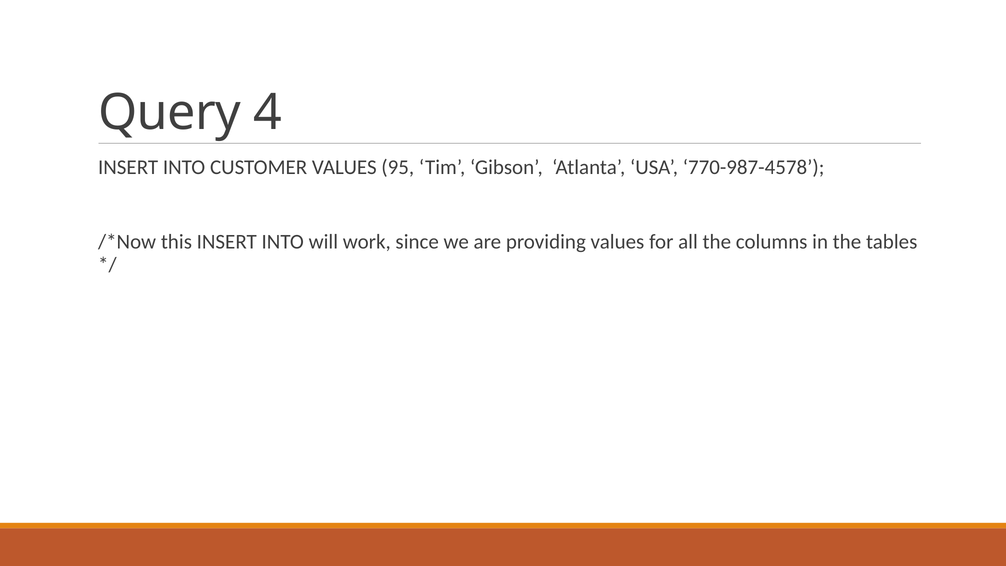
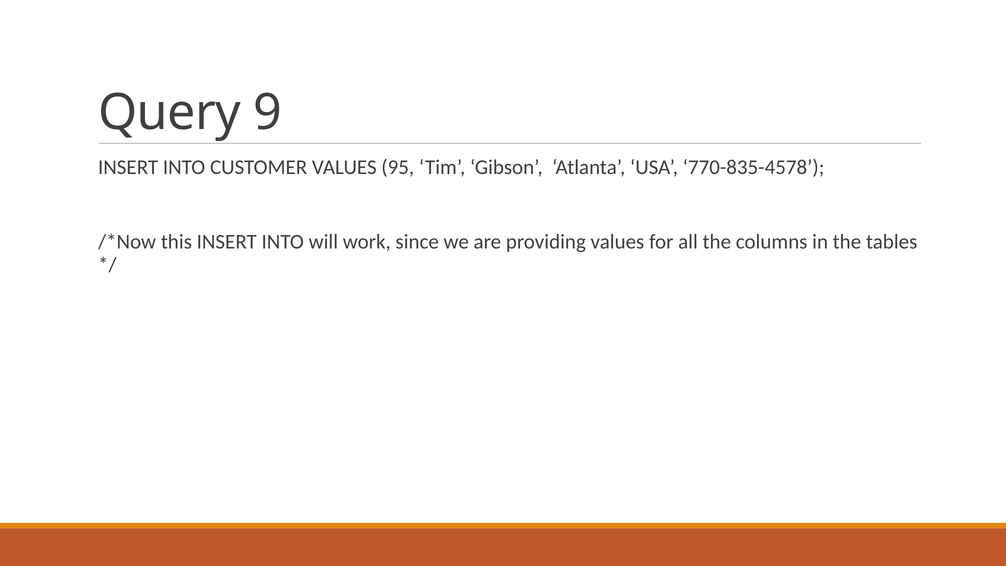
4: 4 -> 9
770-987-4578: 770-987-4578 -> 770-835-4578
